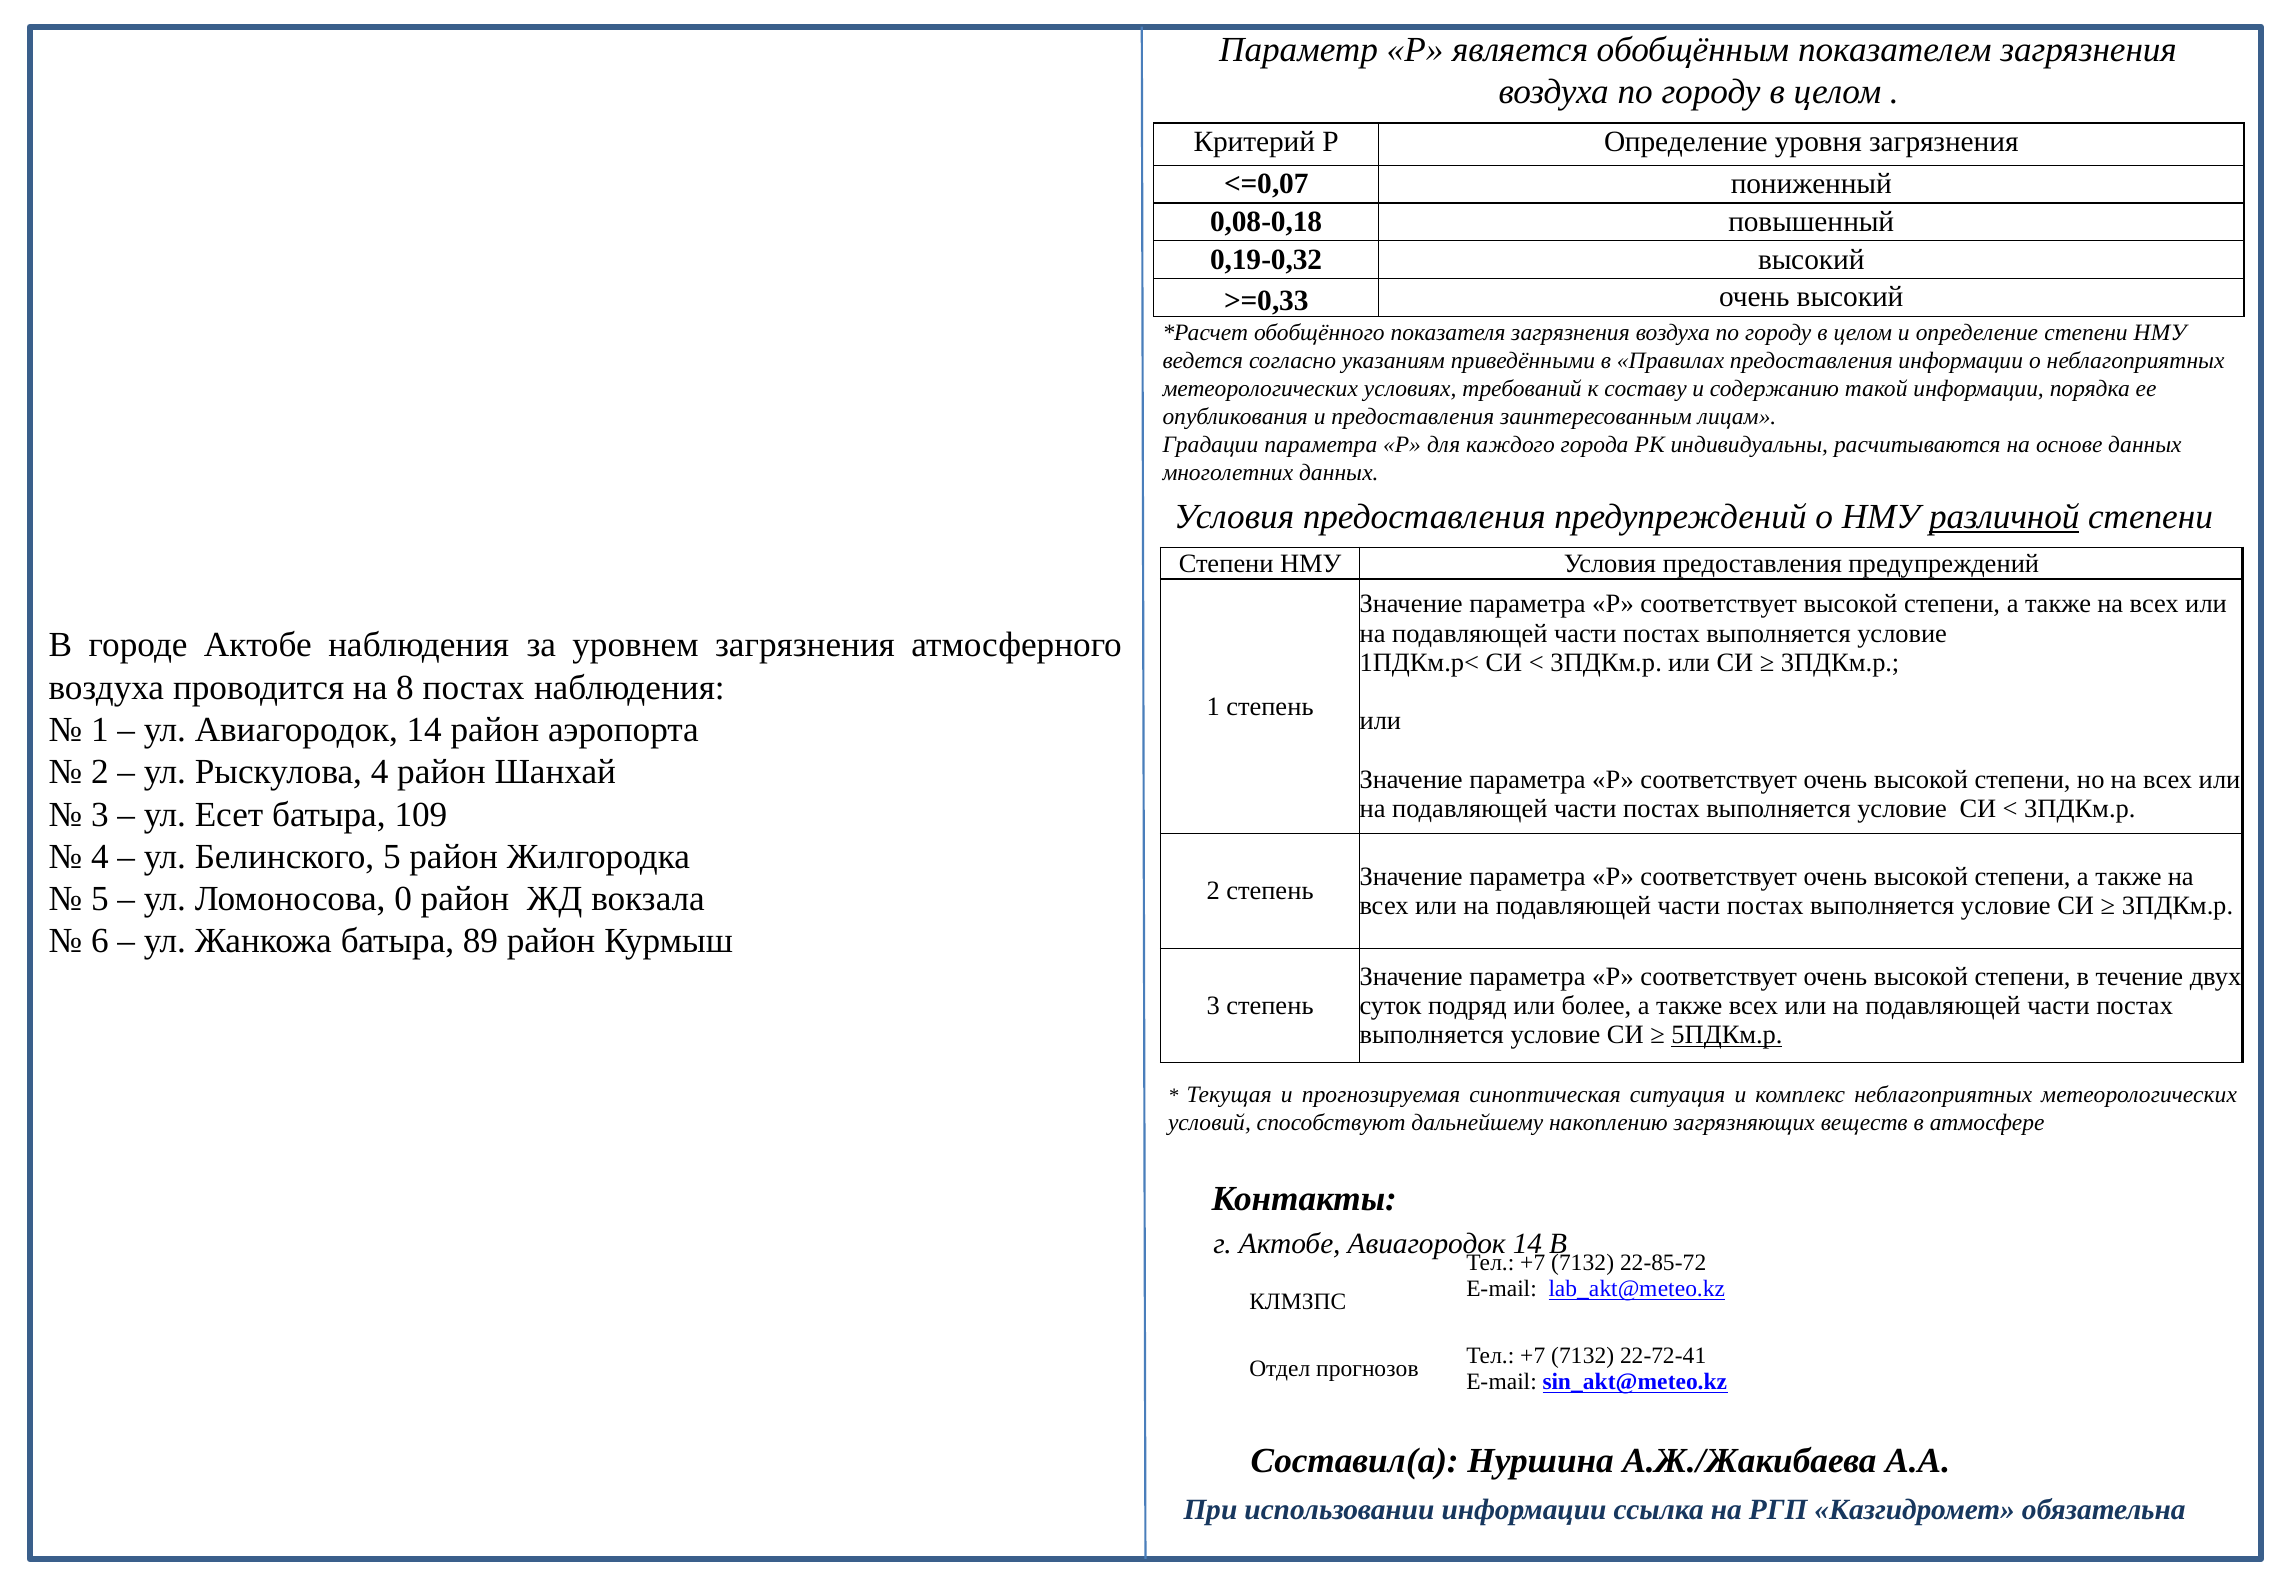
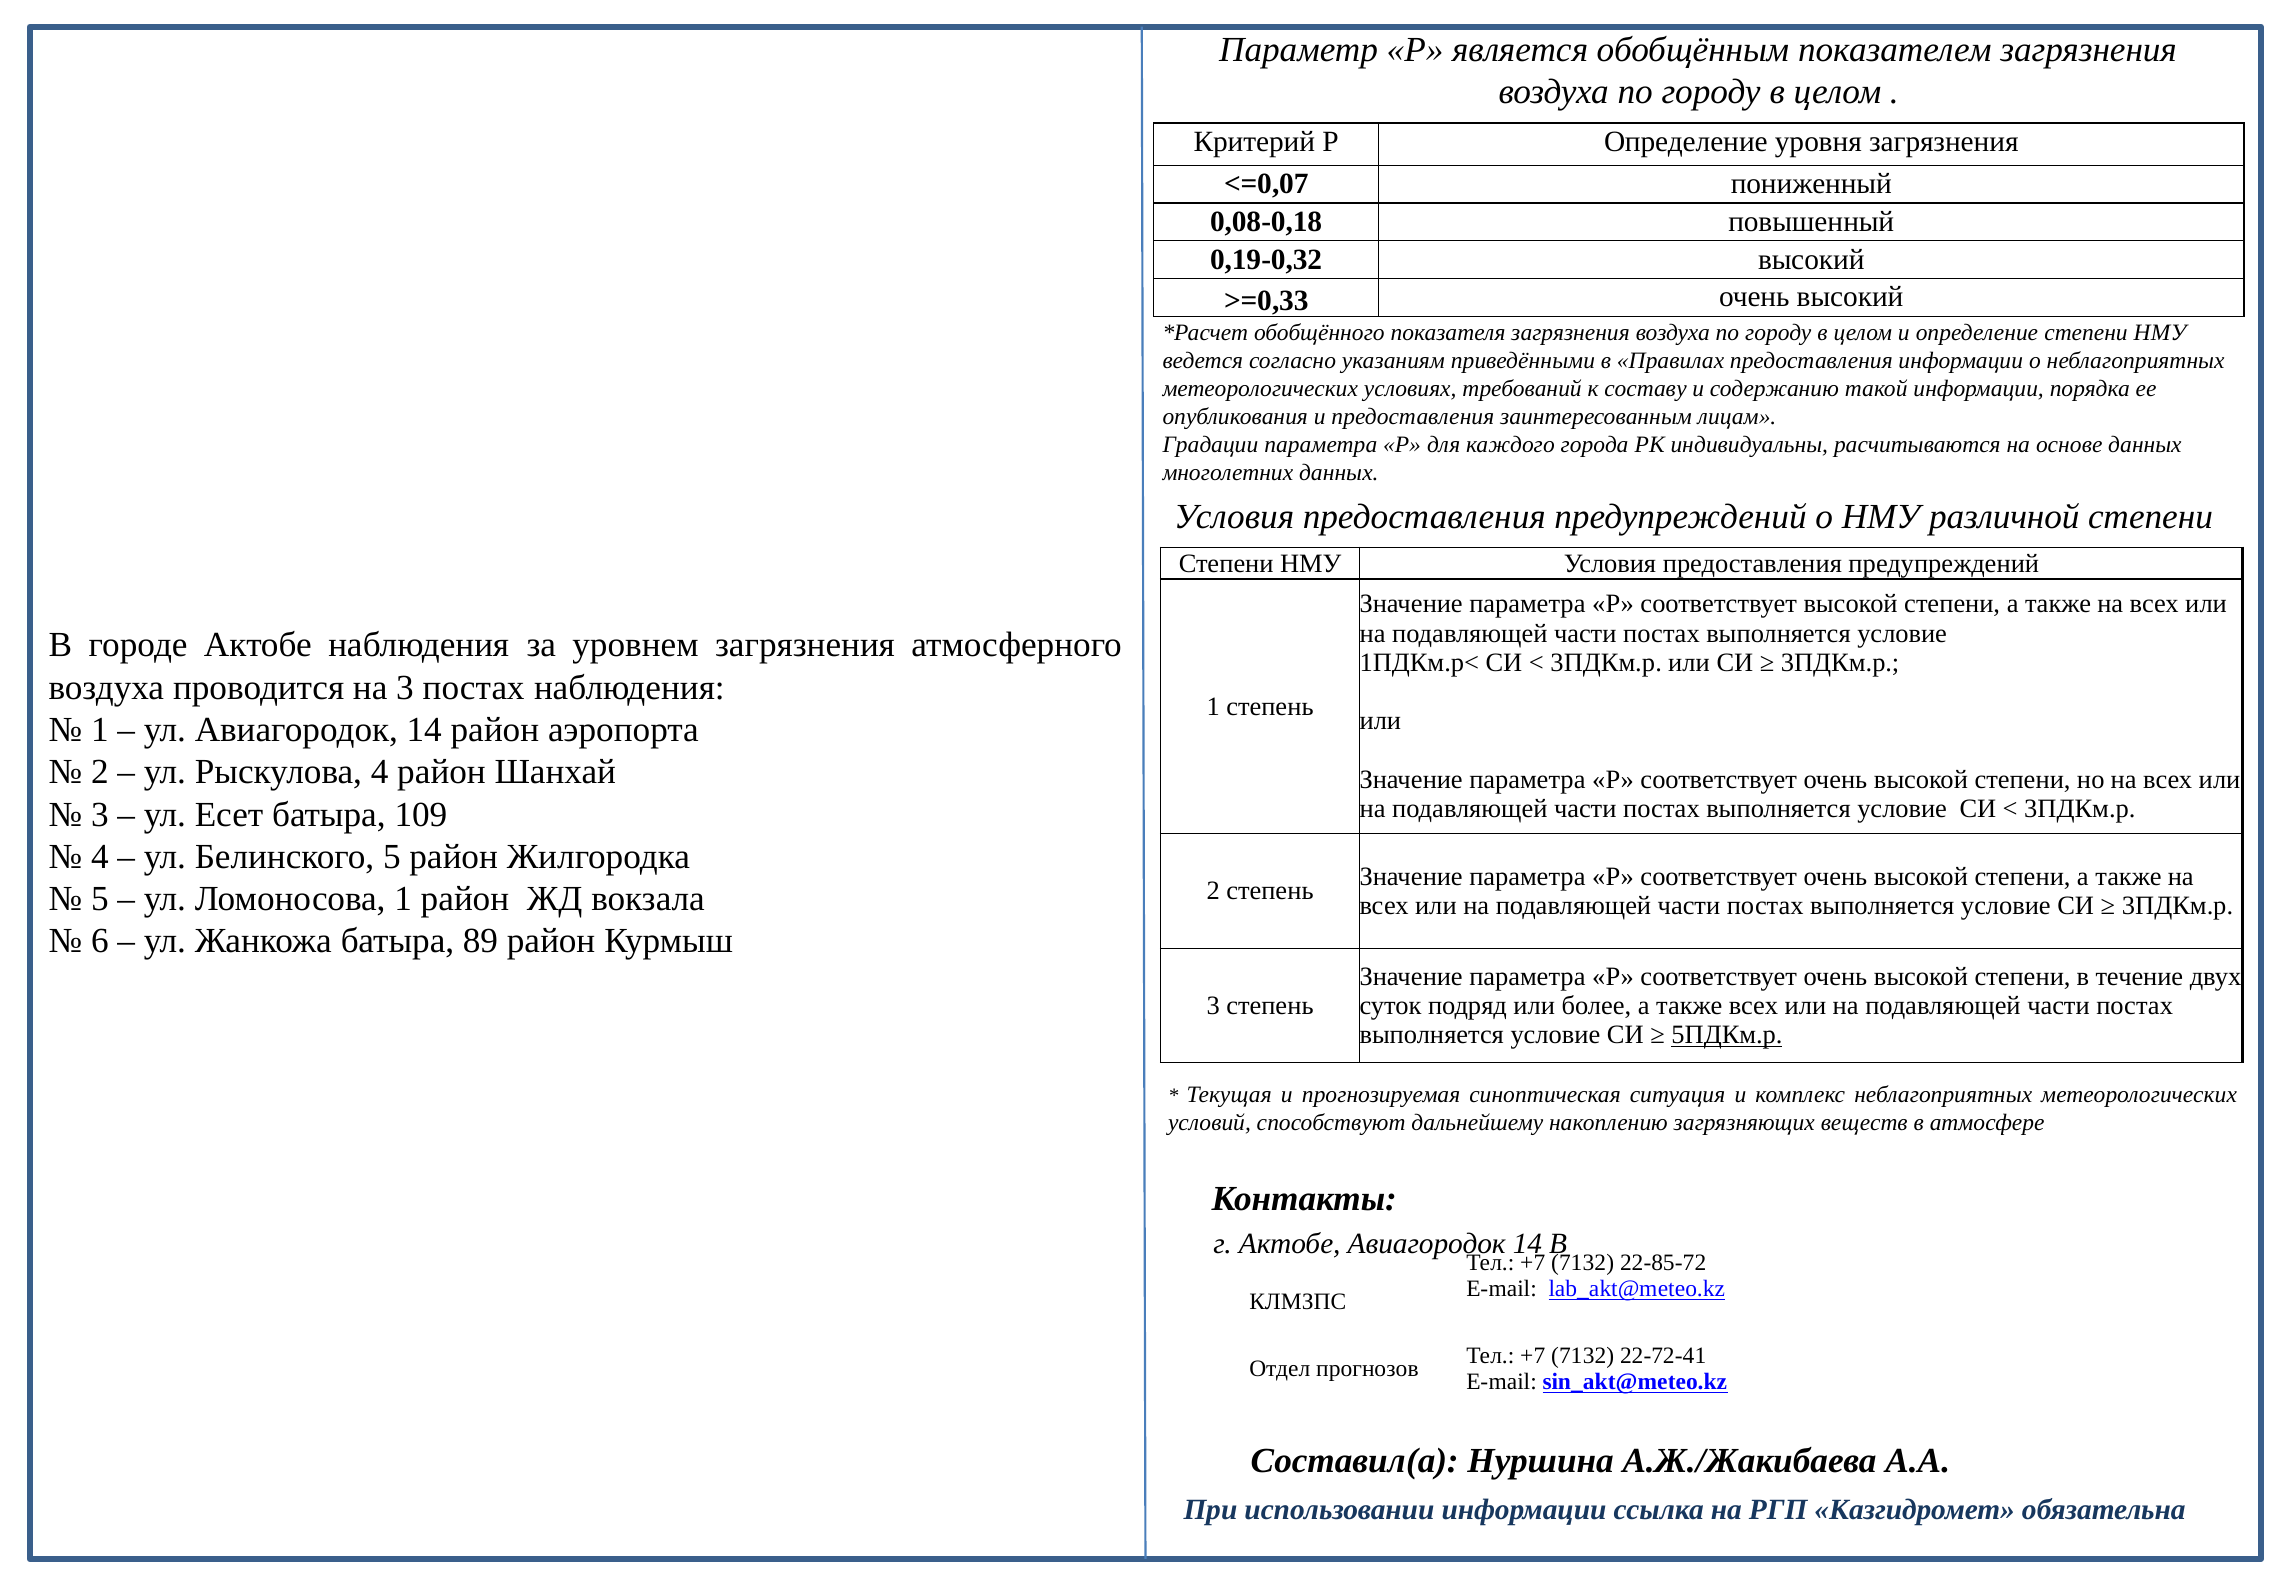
различной underline: present -> none
на 8: 8 -> 3
Ломоносова 0: 0 -> 1
